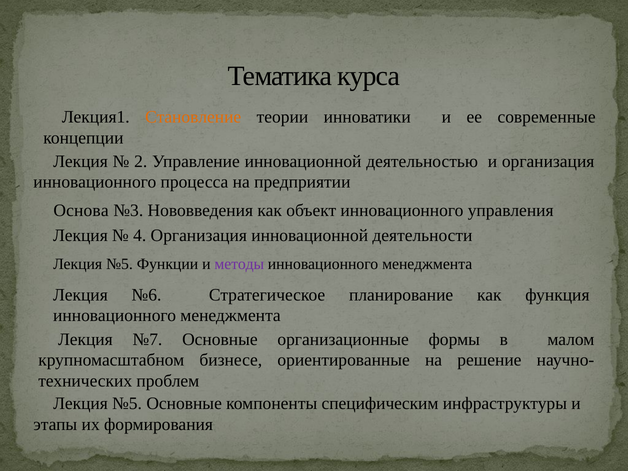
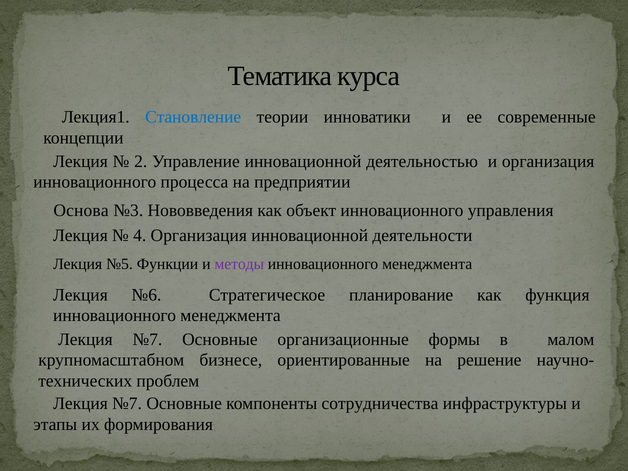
Становление colour: orange -> blue
№5 at (127, 404): №5 -> №7
специфическим: специфическим -> сотрудничества
